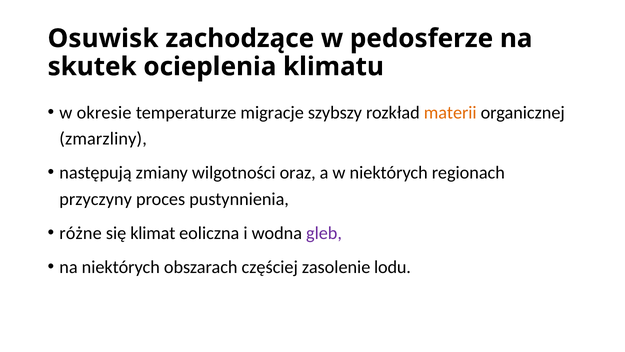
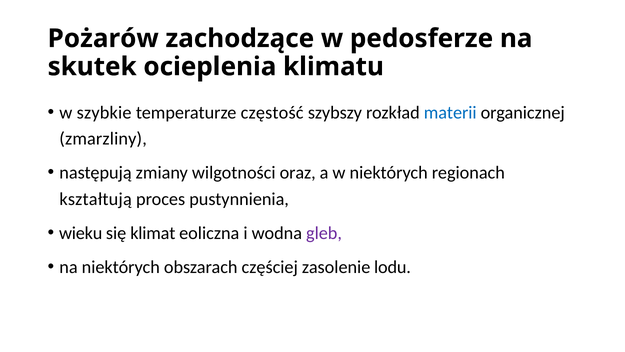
Osuwisk: Osuwisk -> Pożarów
okresie: okresie -> szybkie
migracje: migracje -> częstość
materii colour: orange -> blue
przyczyny: przyczyny -> kształtują
różne: różne -> wieku
